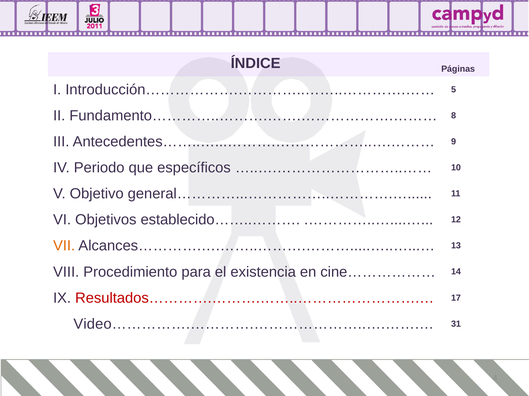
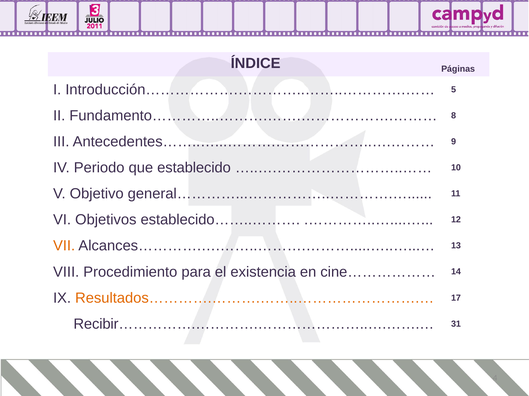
específicos: específicos -> establecido
Resultados………….……….……..…………………….… colour: red -> orange
Video…………….………….…………………..….…….…: Video…………….………….…………………..….…….… -> Recibir…………….………….…………………..….…….…
